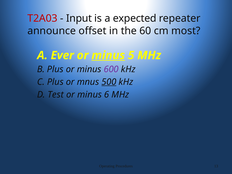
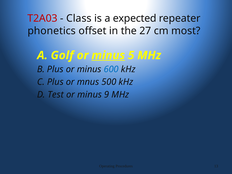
Input: Input -> Class
announce: announce -> phonetics
60: 60 -> 27
Ever: Ever -> Golf
600 colour: purple -> blue
500 underline: present -> none
6: 6 -> 9
